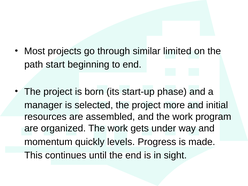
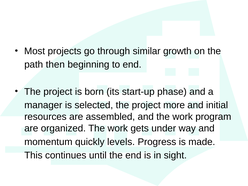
limited: limited -> growth
start: start -> then
